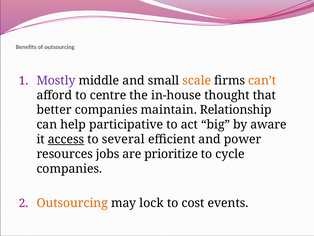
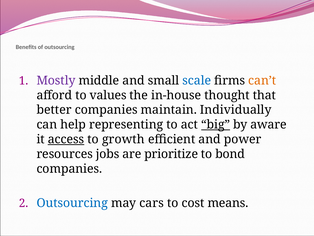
scale colour: orange -> blue
centre: centre -> values
Relationship: Relationship -> Individually
participative: participative -> representing
big underline: none -> present
several: several -> growth
cycle: cycle -> bond
Outsourcing at (72, 203) colour: orange -> blue
lock: lock -> cars
events: events -> means
